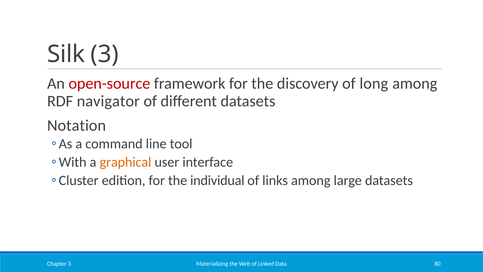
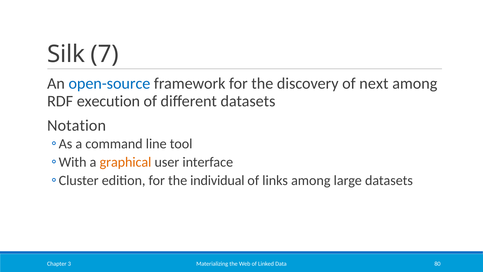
Silk 3: 3 -> 7
open-source colour: red -> blue
long: long -> next
navigator: navigator -> execution
